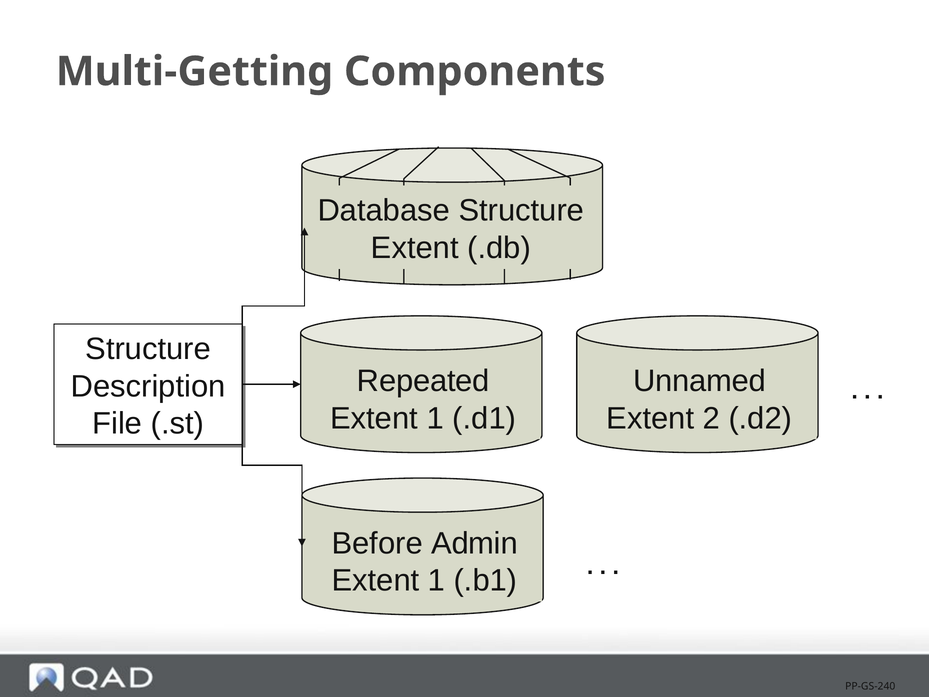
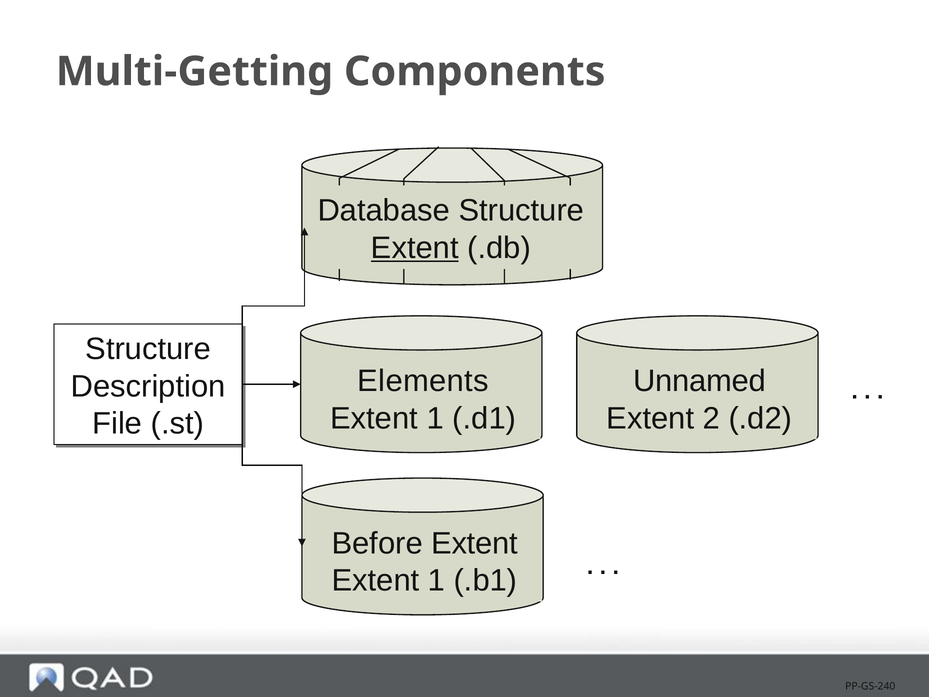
Extent at (415, 248) underline: none -> present
Repeated: Repeated -> Elements
Before Admin: Admin -> Extent
